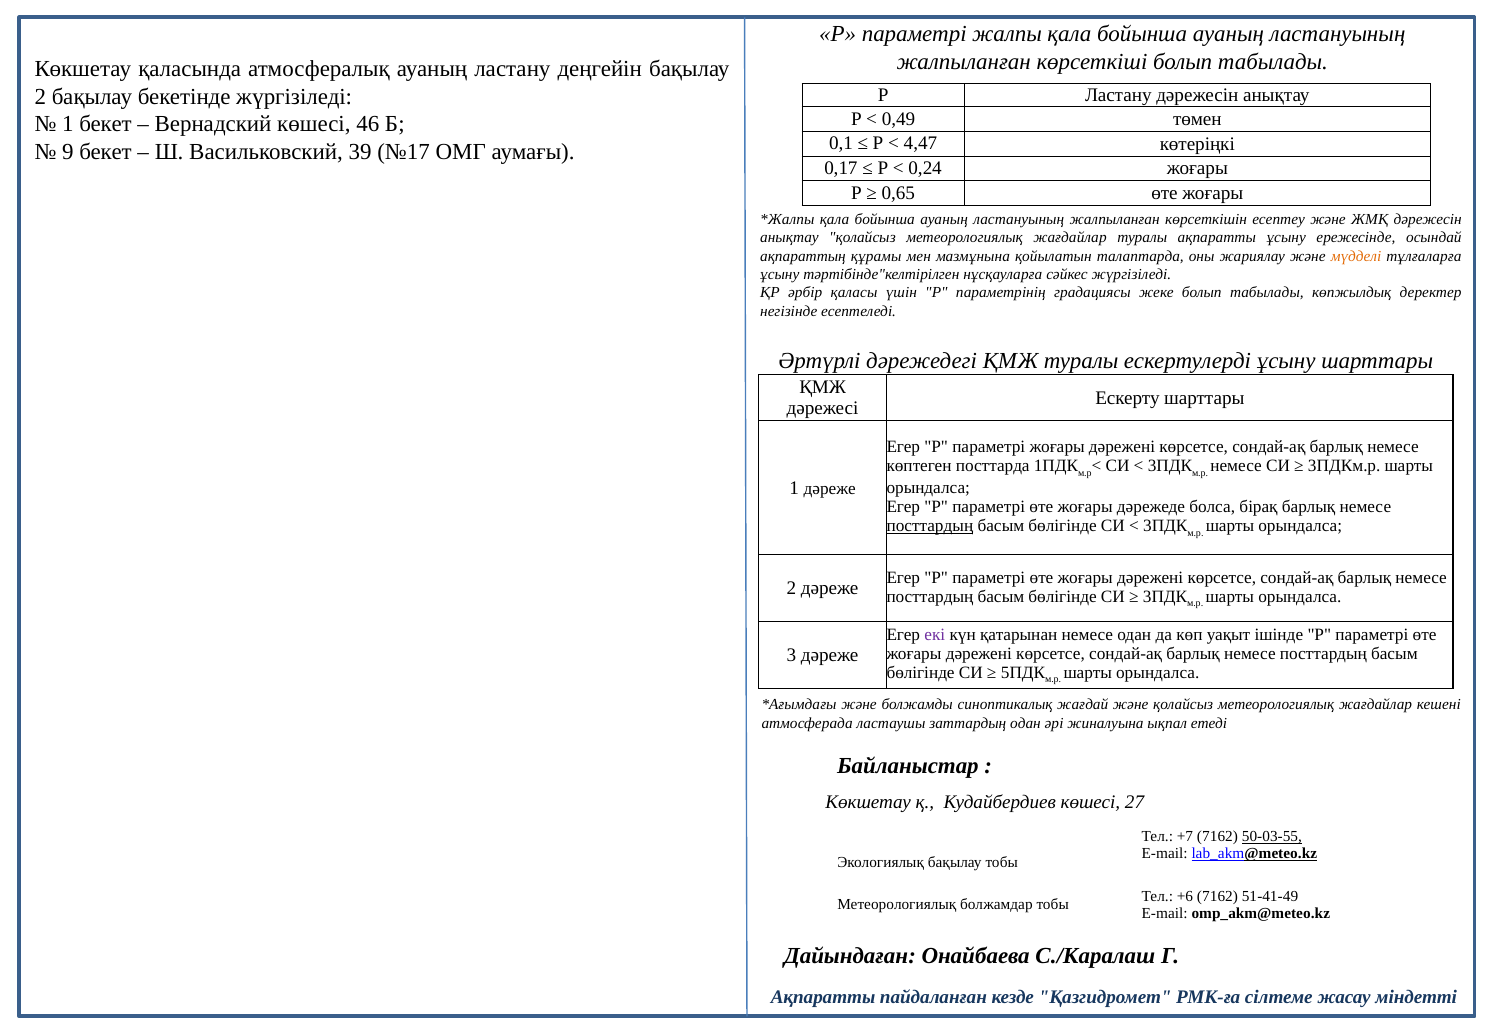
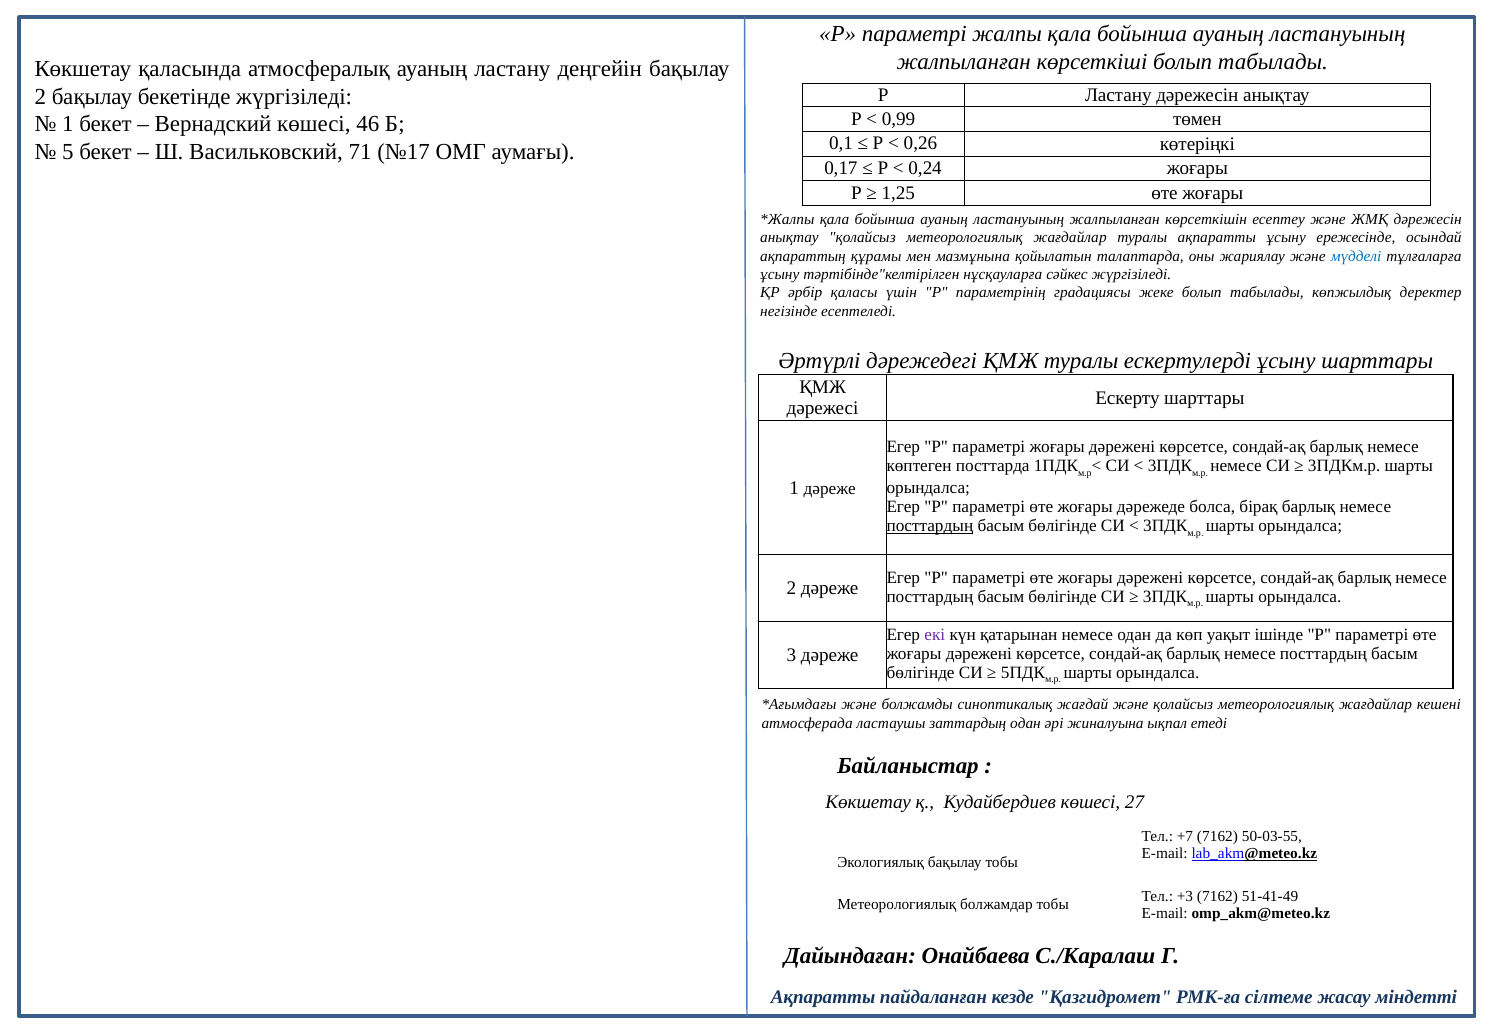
0,49: 0,49 -> 0,99
4,47: 4,47 -> 0,26
9: 9 -> 5
39: 39 -> 71
0,65: 0,65 -> 1,25
мүдделі colour: orange -> blue
50-03-55 underline: present -> none
+6: +6 -> +3
